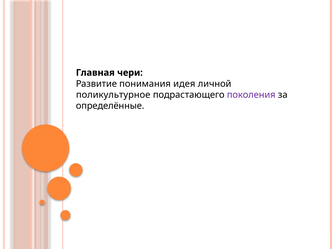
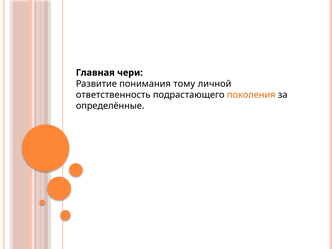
идея: идея -> тому
поликультурное: поликультурное -> ответственность
поколения colour: purple -> orange
